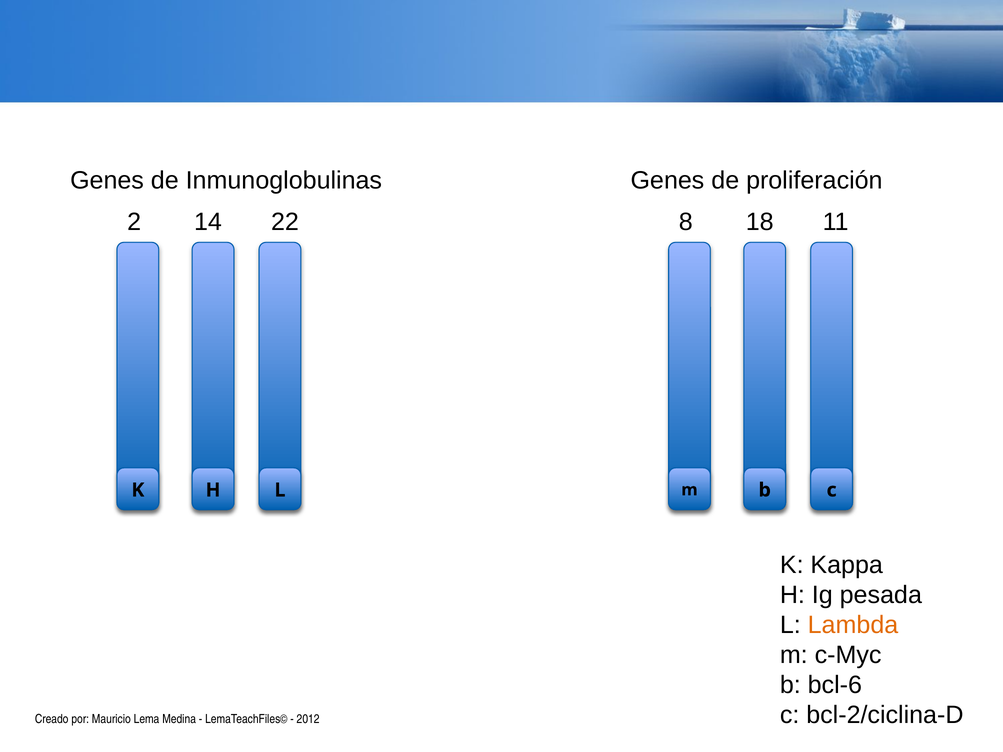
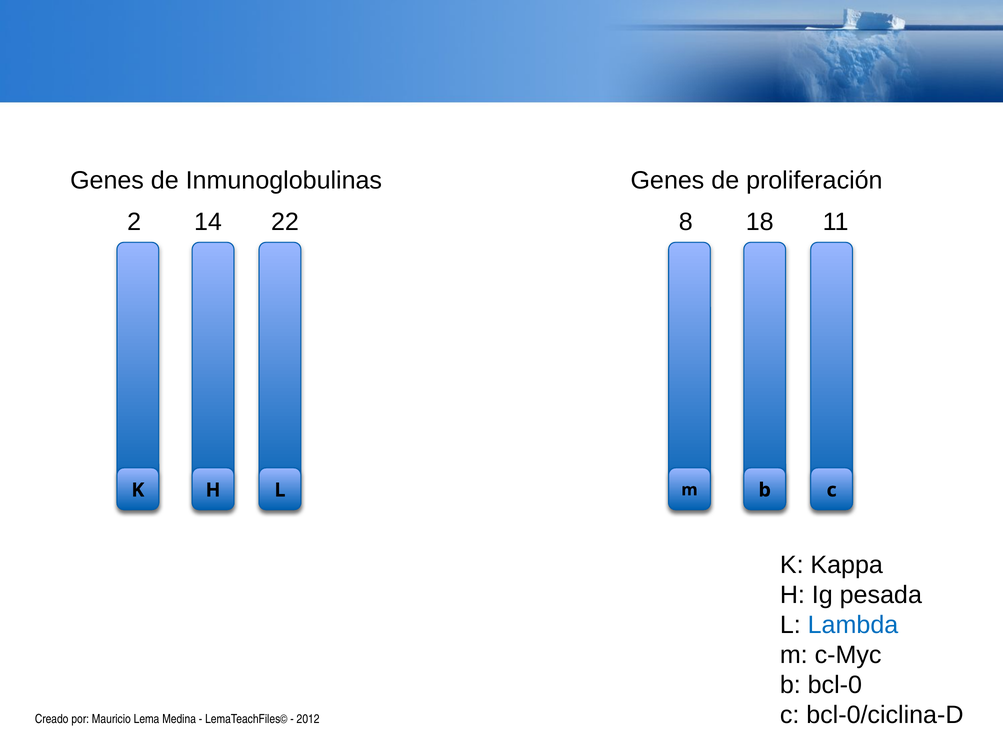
Lambda colour: orange -> blue
bcl-6: bcl-6 -> bcl-0
bcl-2/ciclina-D: bcl-2/ciclina-D -> bcl-0/ciclina-D
